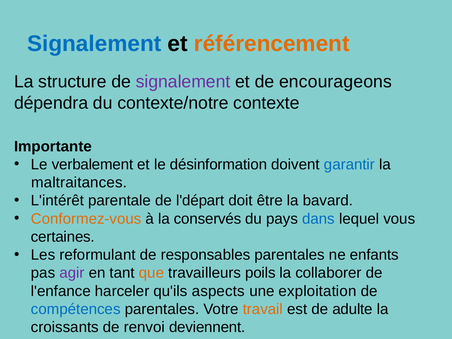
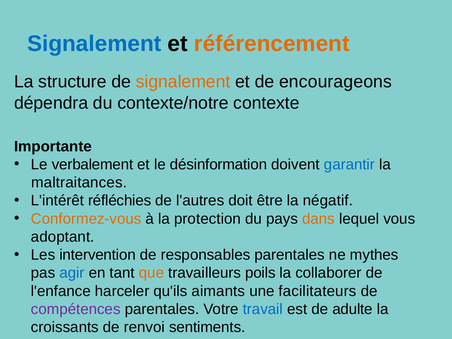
signalement at (183, 82) colour: purple -> orange
parentale: parentale -> réfléchies
l'départ: l'départ -> l'autres
bavard: bavard -> négatif
conservés: conservés -> protection
dans colour: blue -> orange
certaines: certaines -> adoptant
reformulant: reformulant -> intervention
enfants: enfants -> mythes
agir colour: purple -> blue
aspects: aspects -> aimants
exploitation: exploitation -> facilitateurs
compétences colour: blue -> purple
travail colour: orange -> blue
deviennent: deviennent -> sentiments
